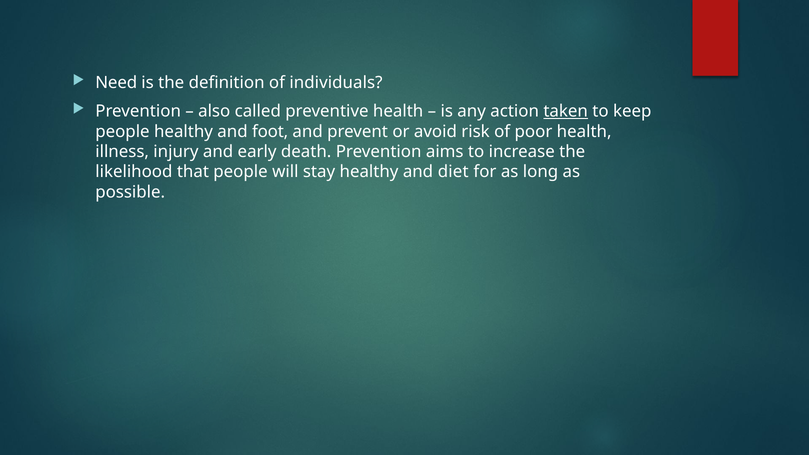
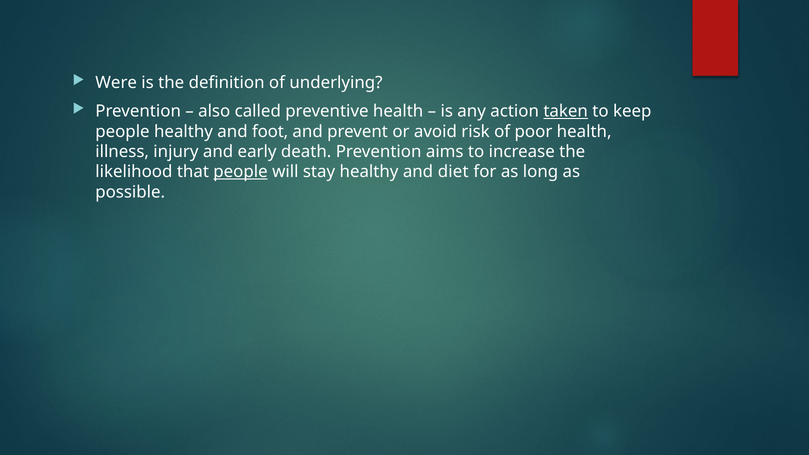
Need: Need -> Were
individuals: individuals -> underlying
people at (241, 172) underline: none -> present
